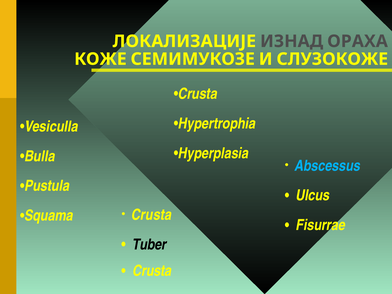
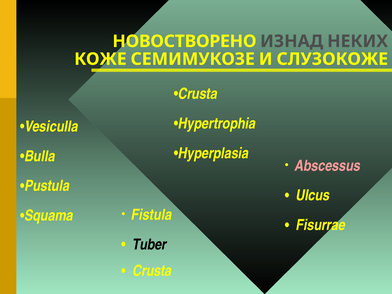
ЛОКАЛИЗАЦИЈЕ: ЛОКАЛИЗАЦИЈЕ -> НОВОСТВОРЕНО
ОРАХА: ОРАХА -> НЕКИХ
Abscessus colour: light blue -> pink
Crusta at (151, 215): Crusta -> Fistula
